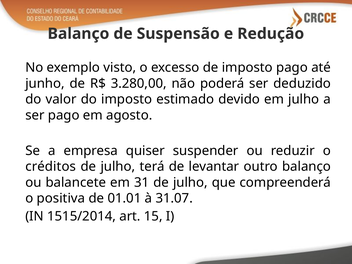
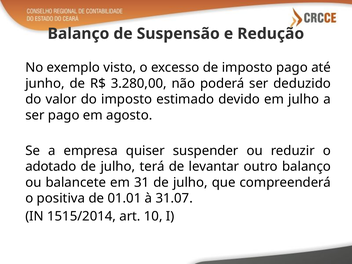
créditos: créditos -> adotado
15: 15 -> 10
